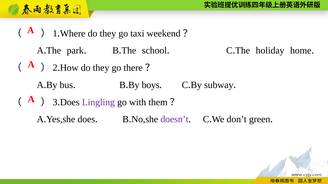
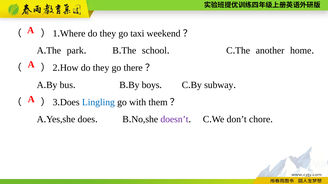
holiday: holiday -> another
Lingling colour: purple -> blue
green: green -> chore
